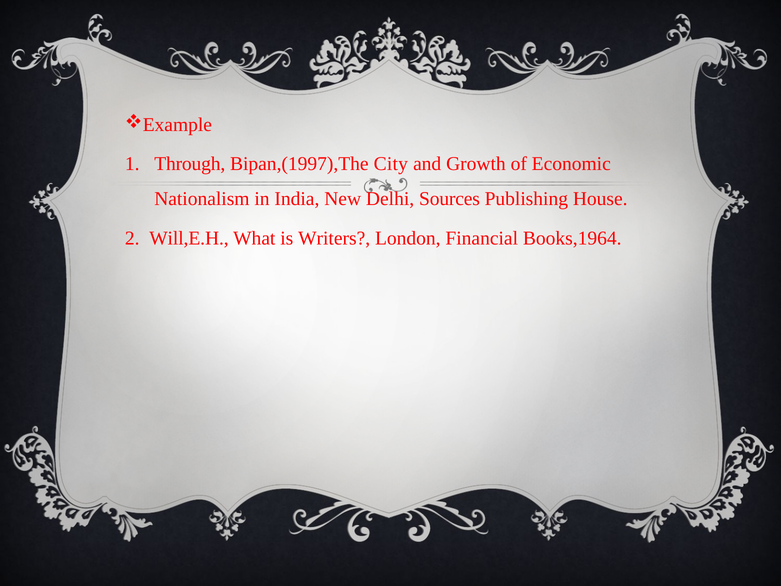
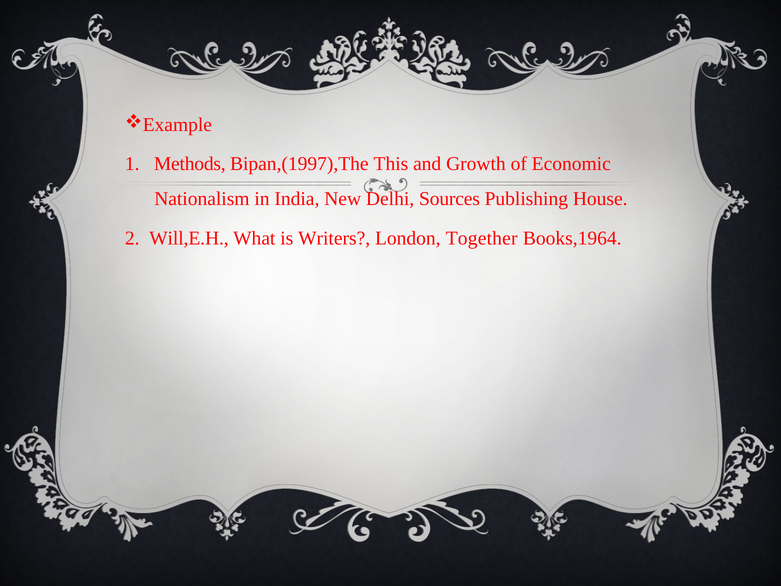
Through: Through -> Methods
City: City -> This
Financial: Financial -> Together
